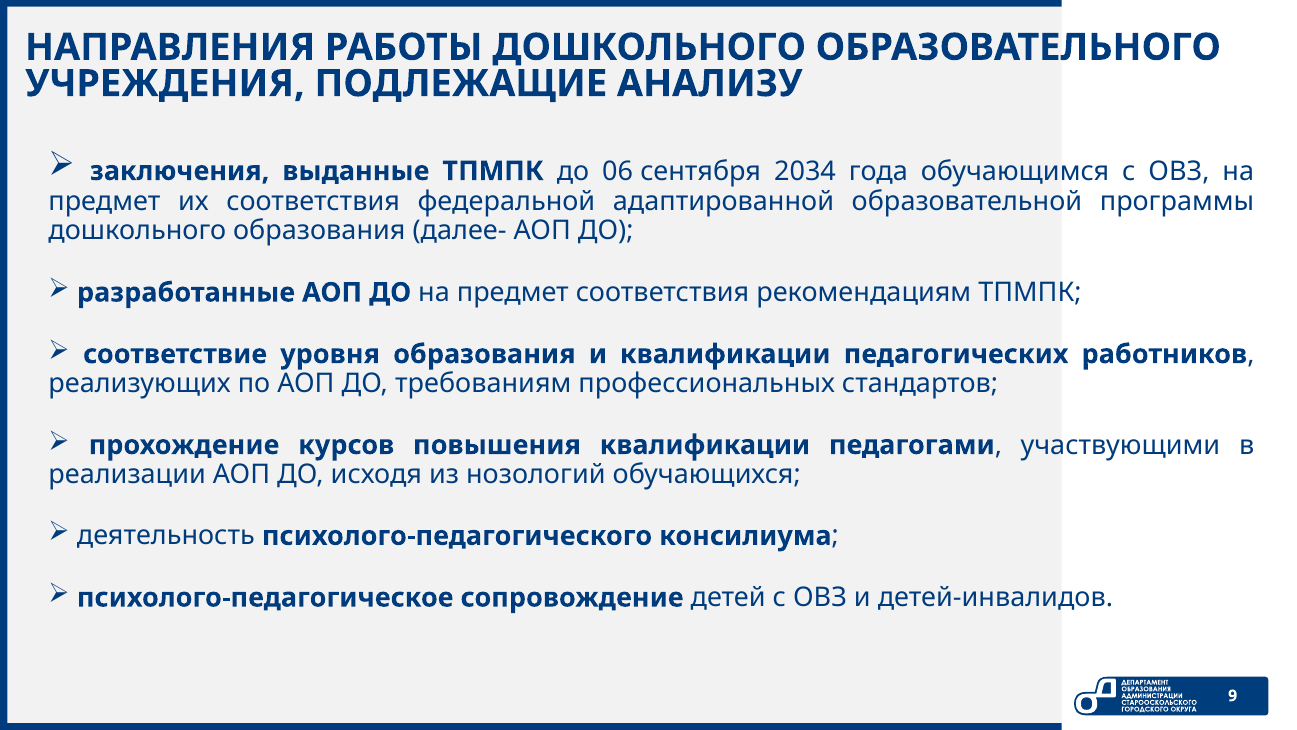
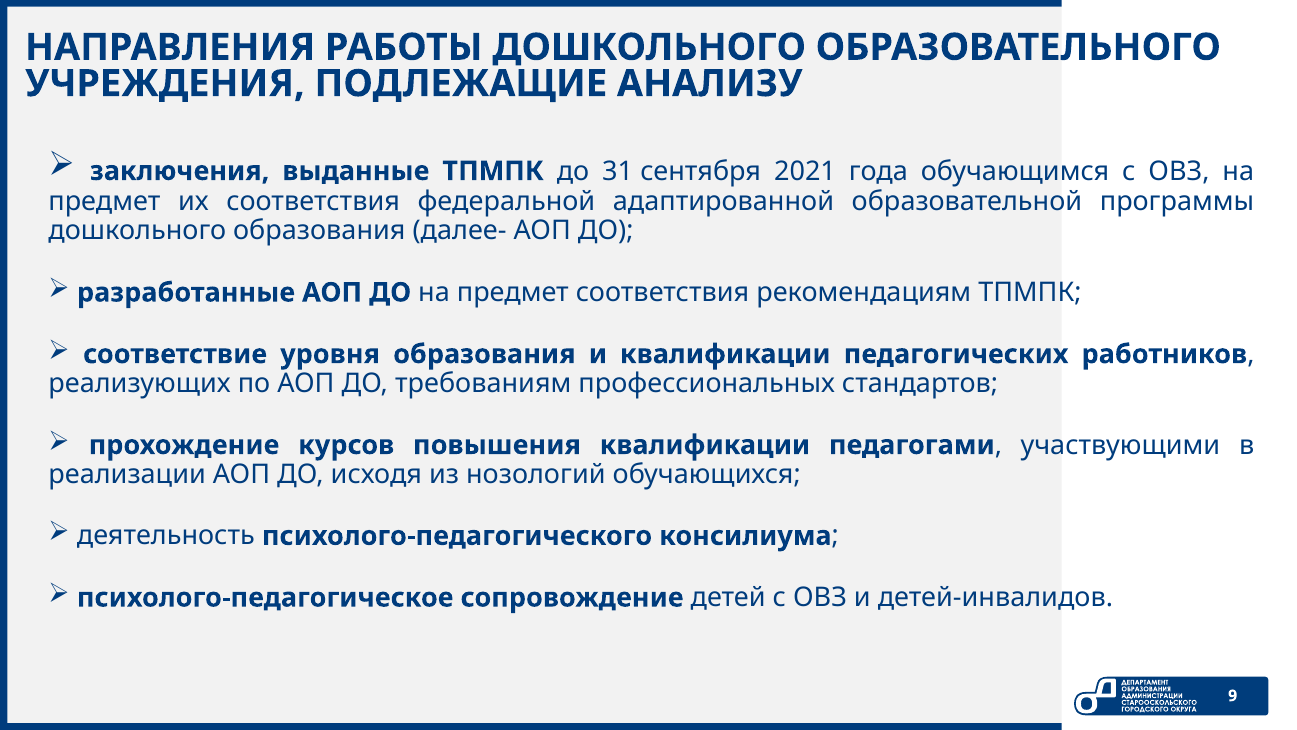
06: 06 -> 31
2034: 2034 -> 2021
